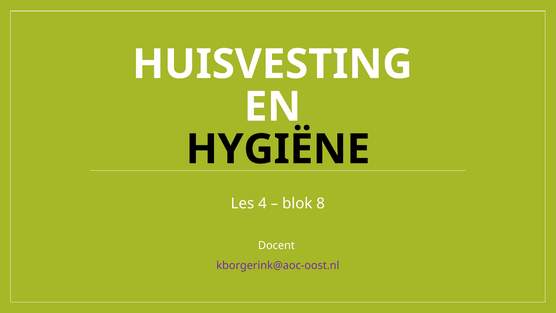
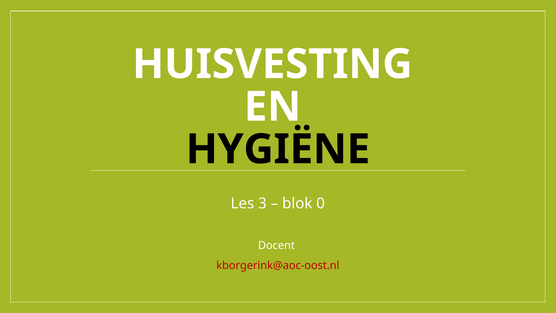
4: 4 -> 3
8: 8 -> 0
kborgerink@aoc-oost.nl colour: purple -> red
